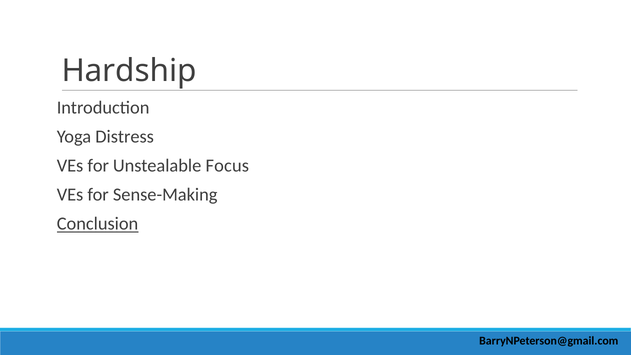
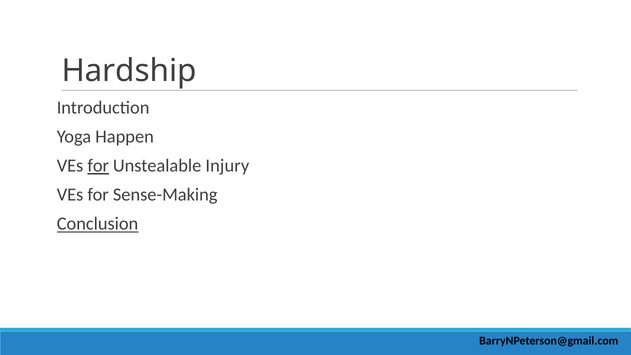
Distress: Distress -> Happen
for at (98, 166) underline: none -> present
Focus: Focus -> Injury
